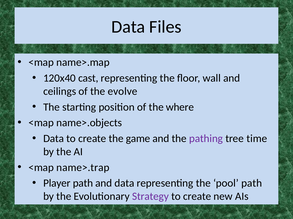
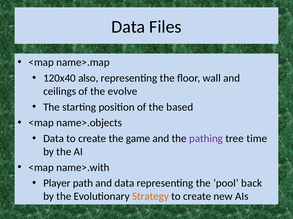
cast: cast -> also
where: where -> based
name>.trap: name>.trap -> name>.with
pool path: path -> back
Strategy colour: purple -> orange
